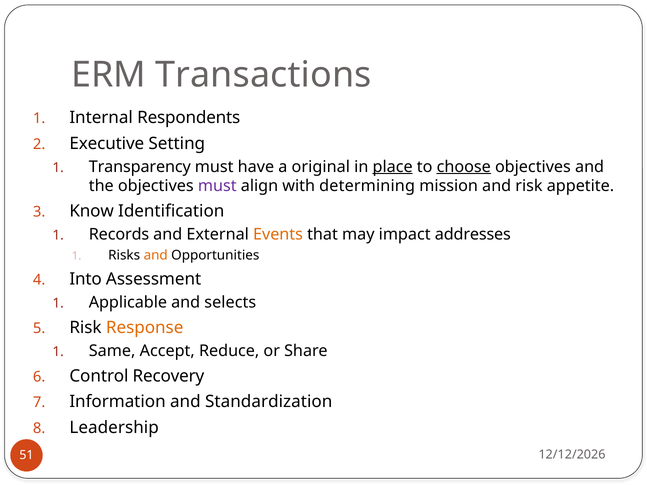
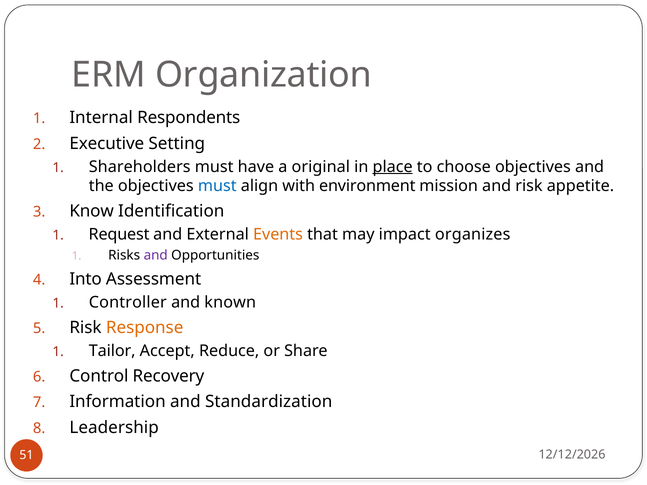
Transactions: Transactions -> Organization
Transparency: Transparency -> Shareholders
choose underline: present -> none
must at (217, 186) colour: purple -> blue
determining: determining -> environment
Records: Records -> Request
addresses: addresses -> organizes
and at (156, 256) colour: orange -> purple
Applicable: Applicable -> Controller
selects: selects -> known
Same: Same -> Tailor
